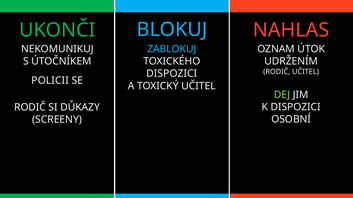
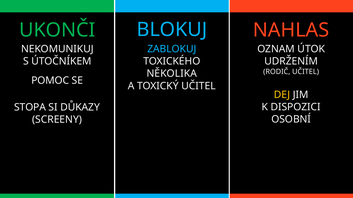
DISPOZICI at (172, 74): DISPOZICI -> NĚKOLIKA
POLICII: POLICII -> POMOC
DEJ colour: light green -> yellow
RODIČ at (30, 107): RODIČ -> STOPA
